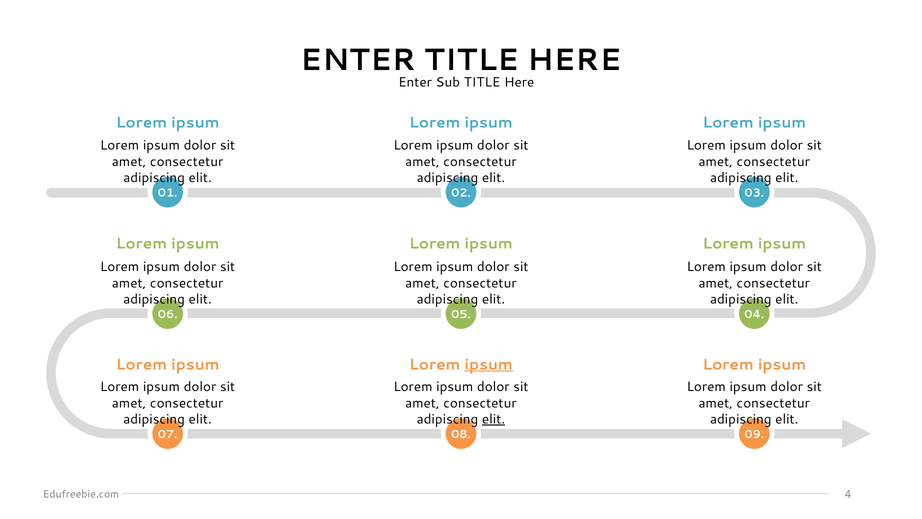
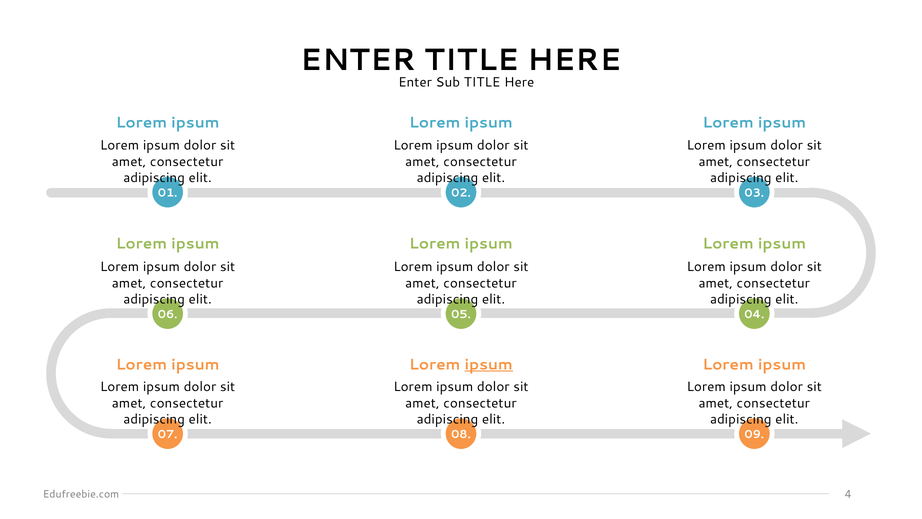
elit at (494, 419) underline: present -> none
